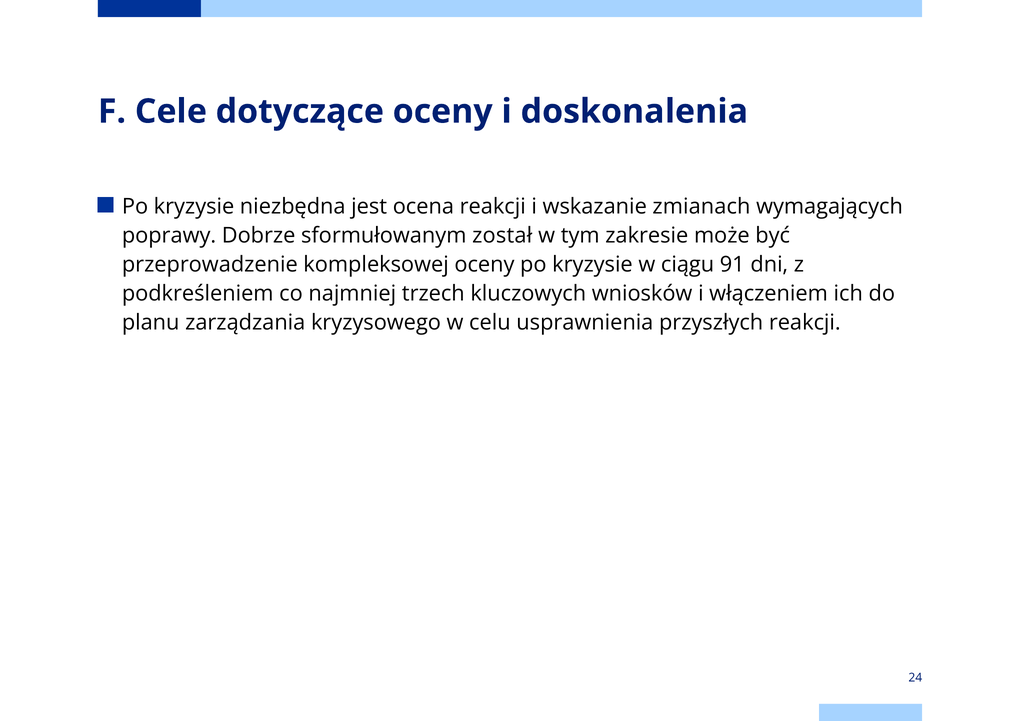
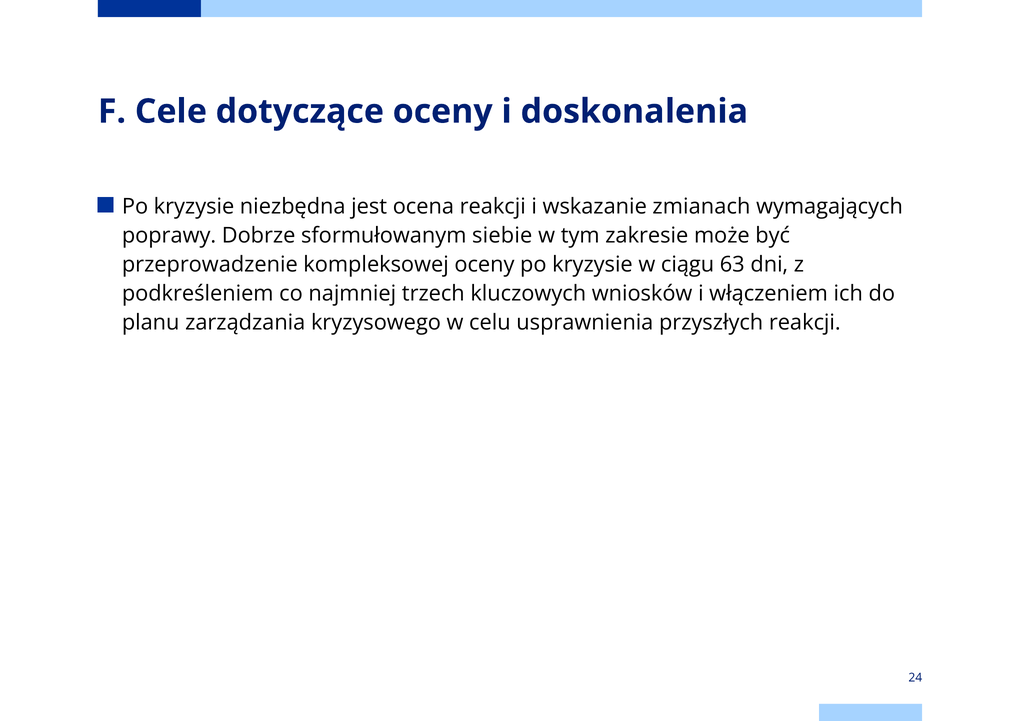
został: został -> siebie
91: 91 -> 63
